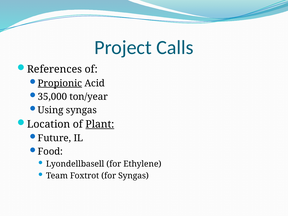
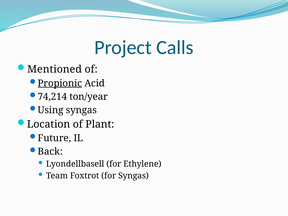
References: References -> Mentioned
35,000: 35,000 -> 74,214
Plant underline: present -> none
Food: Food -> Back
